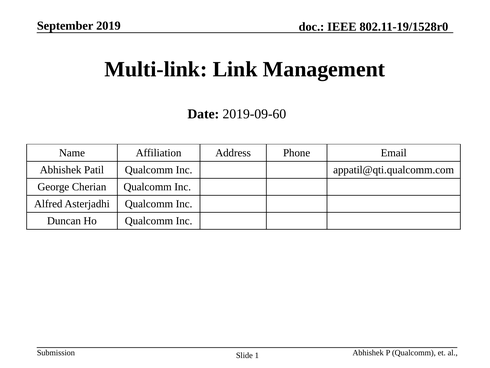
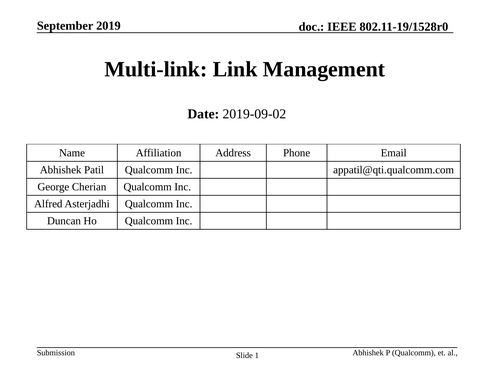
2019-09-60: 2019-09-60 -> 2019-09-02
